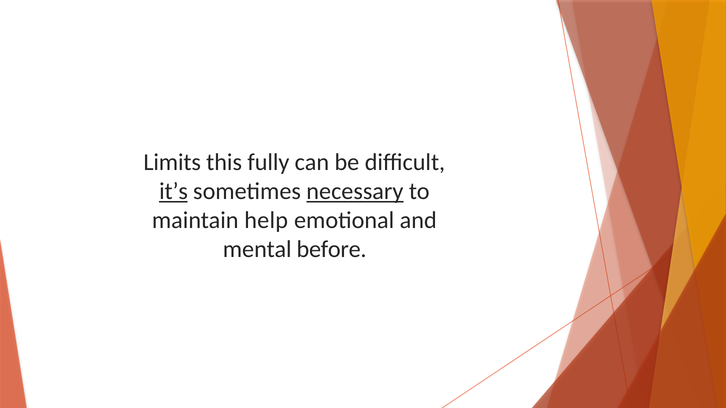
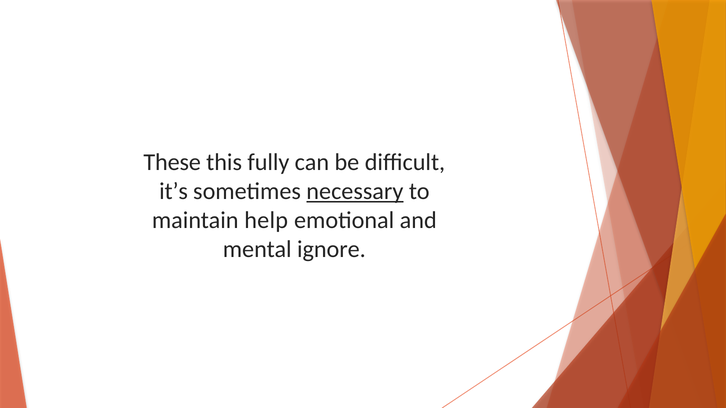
Limits: Limits -> These
it’s underline: present -> none
before: before -> ignore
